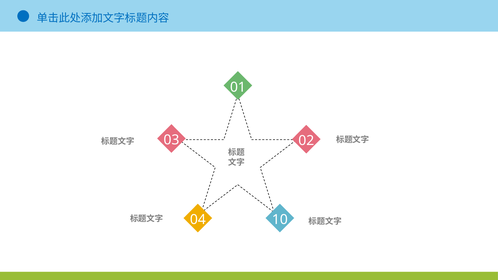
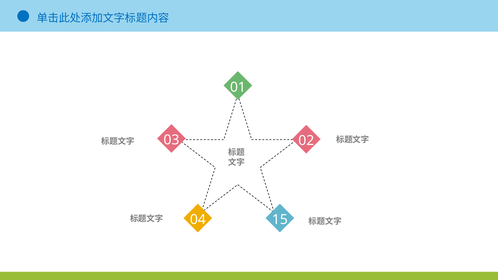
10: 10 -> 15
